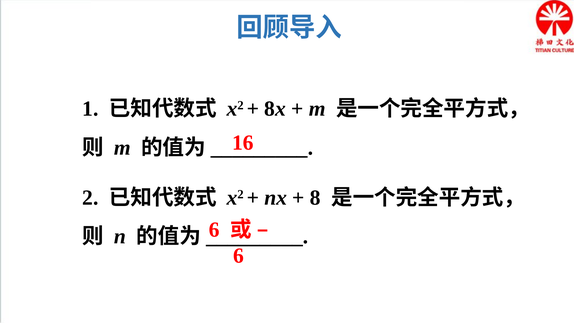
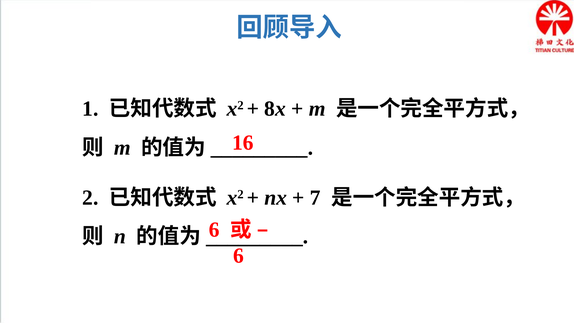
8: 8 -> 7
